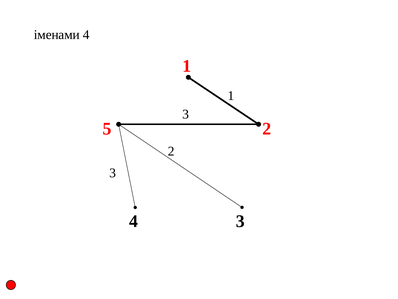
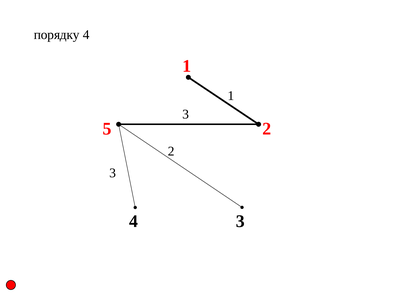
іменами: іменами -> порядку
